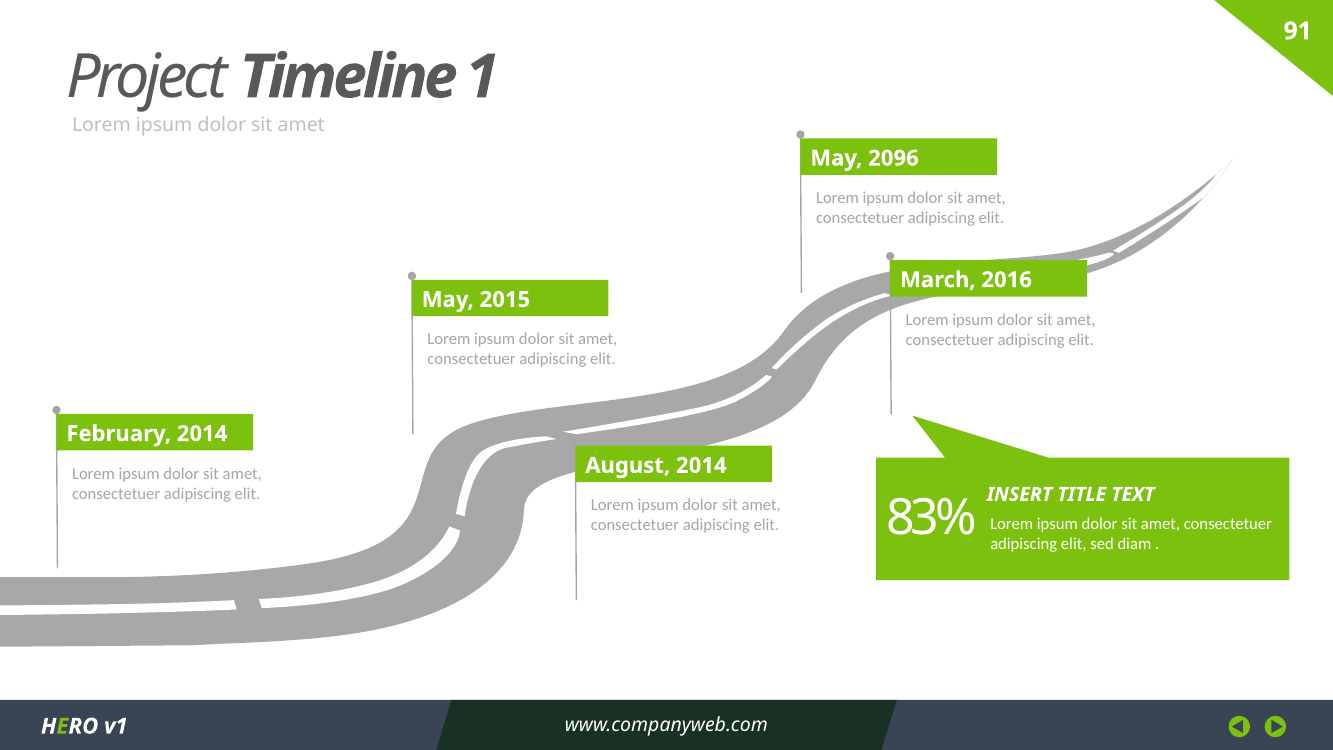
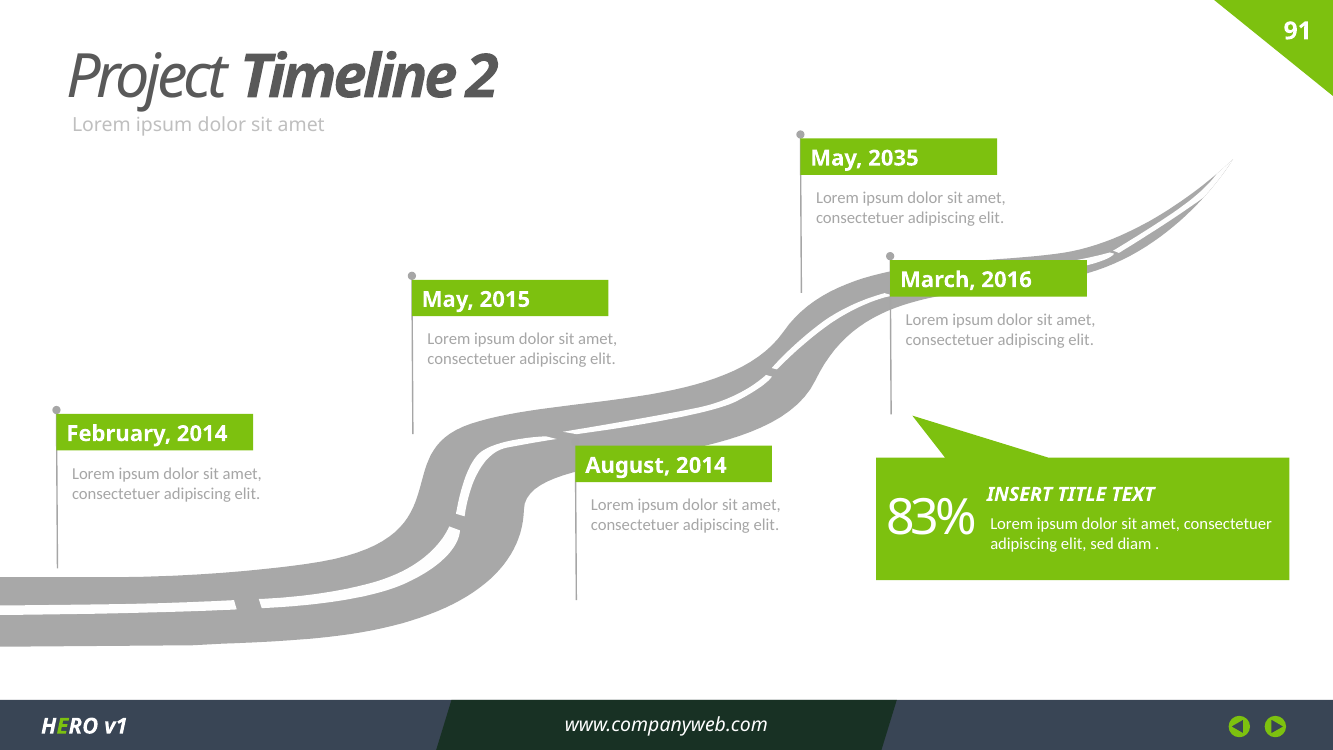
1: 1 -> 2
2096: 2096 -> 2035
